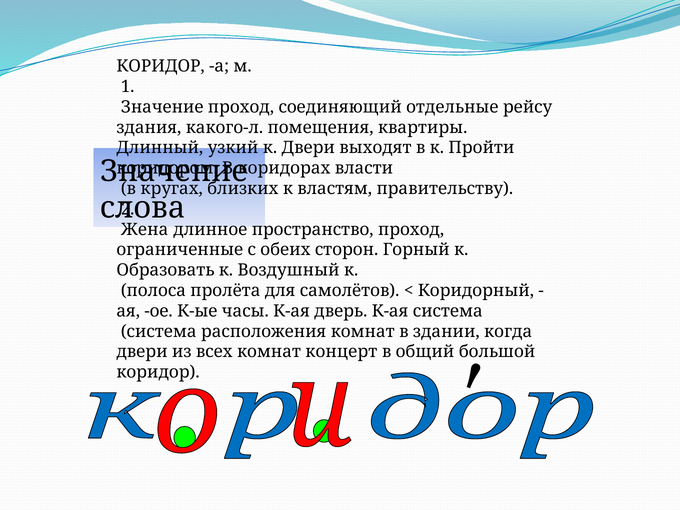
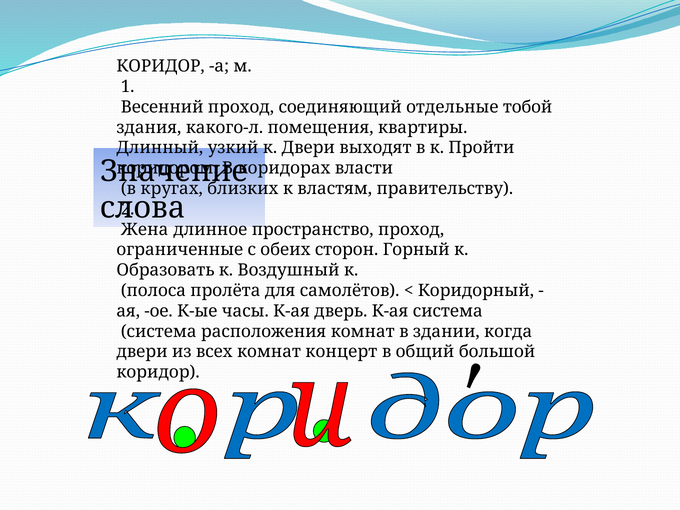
Значение at (162, 107): Значение -> Весенний
рейсу: рейсу -> тобой
